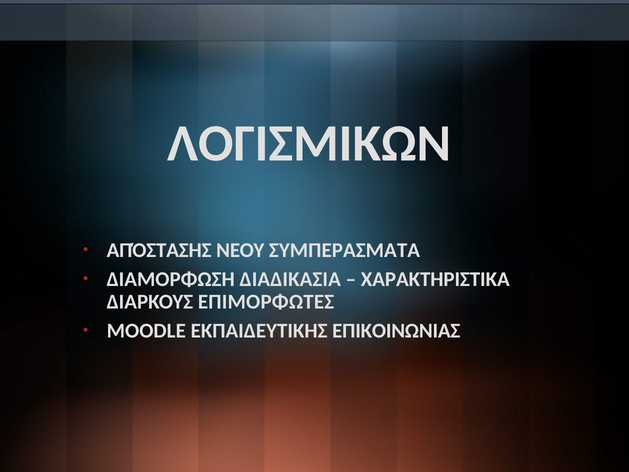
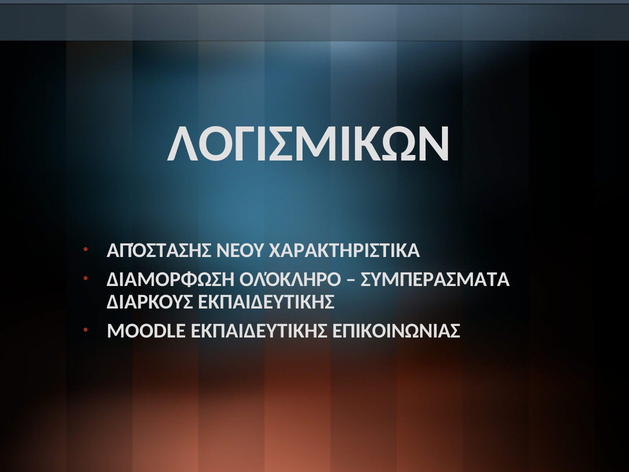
ΣΥΜΠΕΡΑΣΜΑΤΑ: ΣΥΜΠΕΡΑΣΜΑΤΑ -> ΧΑΡΑΚΤΗΡΙΣΤΙΚΑ
ΔΙΑΔΙΚΑΣΙΑ: ΔΙΑΔΙΚΑΣΙΑ -> ΟΛΌΚΛΗΡΟ
ΧΑΡΑΚΤΗΡΙΣΤΙΚΑ: ΧΑΡΑΚΤΗΡΙΣΤΙΚΑ -> ΣΥΜΠΕΡΑΣΜΑΤΑ
ΔΙΑΡΚΟΥΣ ΕΠΙΜΟΡΦΩΤΕΣ: ΕΠΙΜΟΡΦΩΤΕΣ -> ΕΚΠΑΙΔΕΥΤΙΚΗΣ
